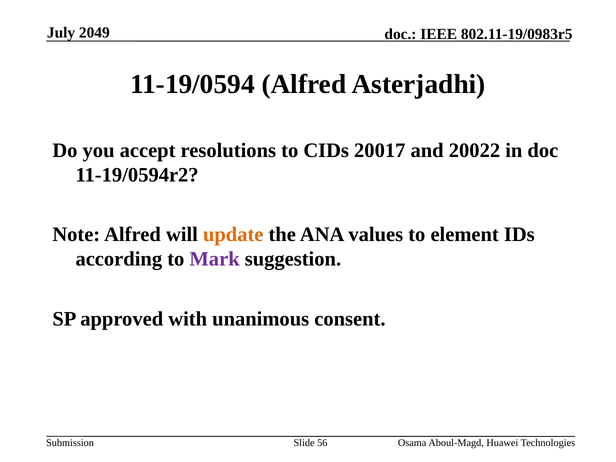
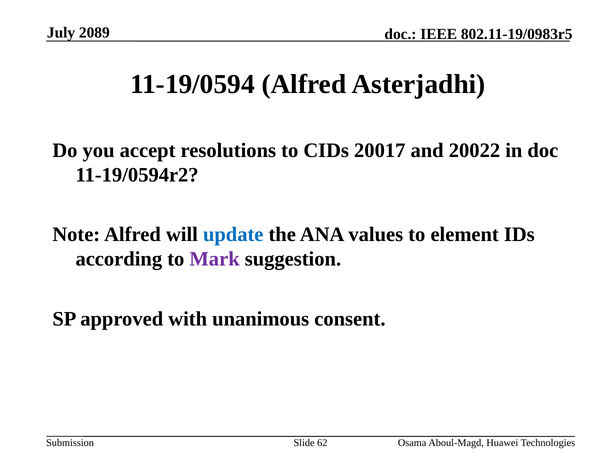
2049: 2049 -> 2089
update colour: orange -> blue
56: 56 -> 62
